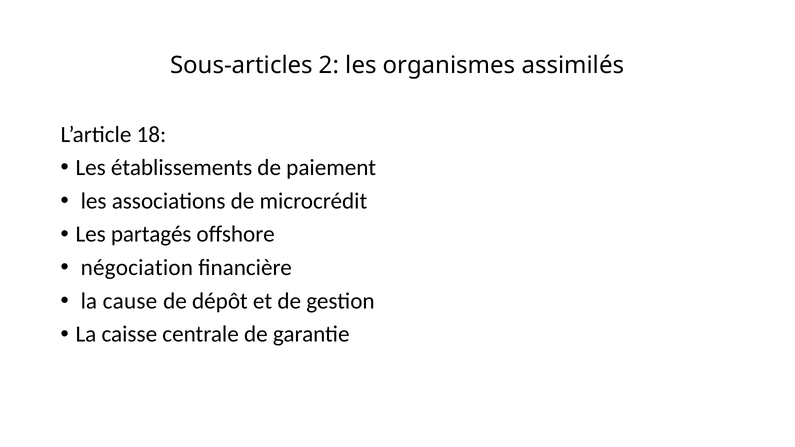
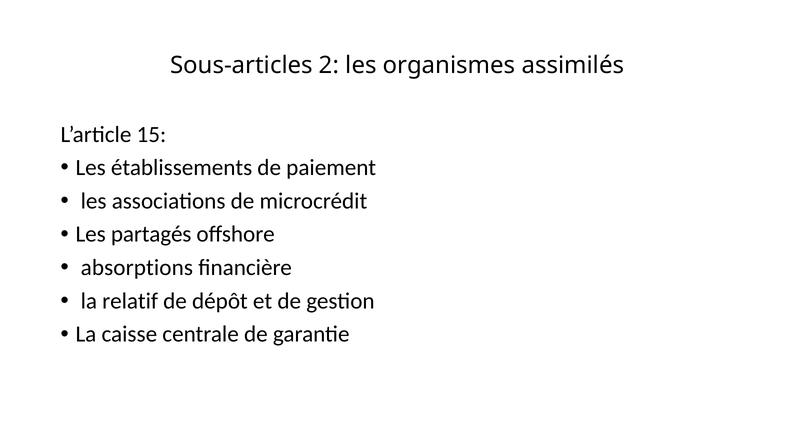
18: 18 -> 15
négociation: négociation -> absorptions
cause: cause -> relatif
